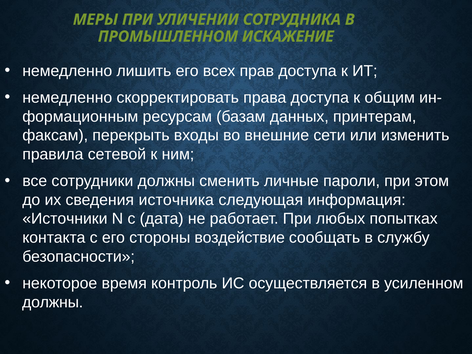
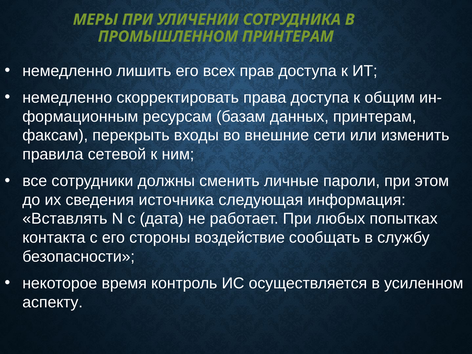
ПРОМЫШЛЕННОМ ИСКАЖЕНИЕ: ИСКАЖЕНИЕ -> ПРИНТЕРАМ
Источники: Источники -> Вставлять
должны at (53, 302): должны -> аспекту
